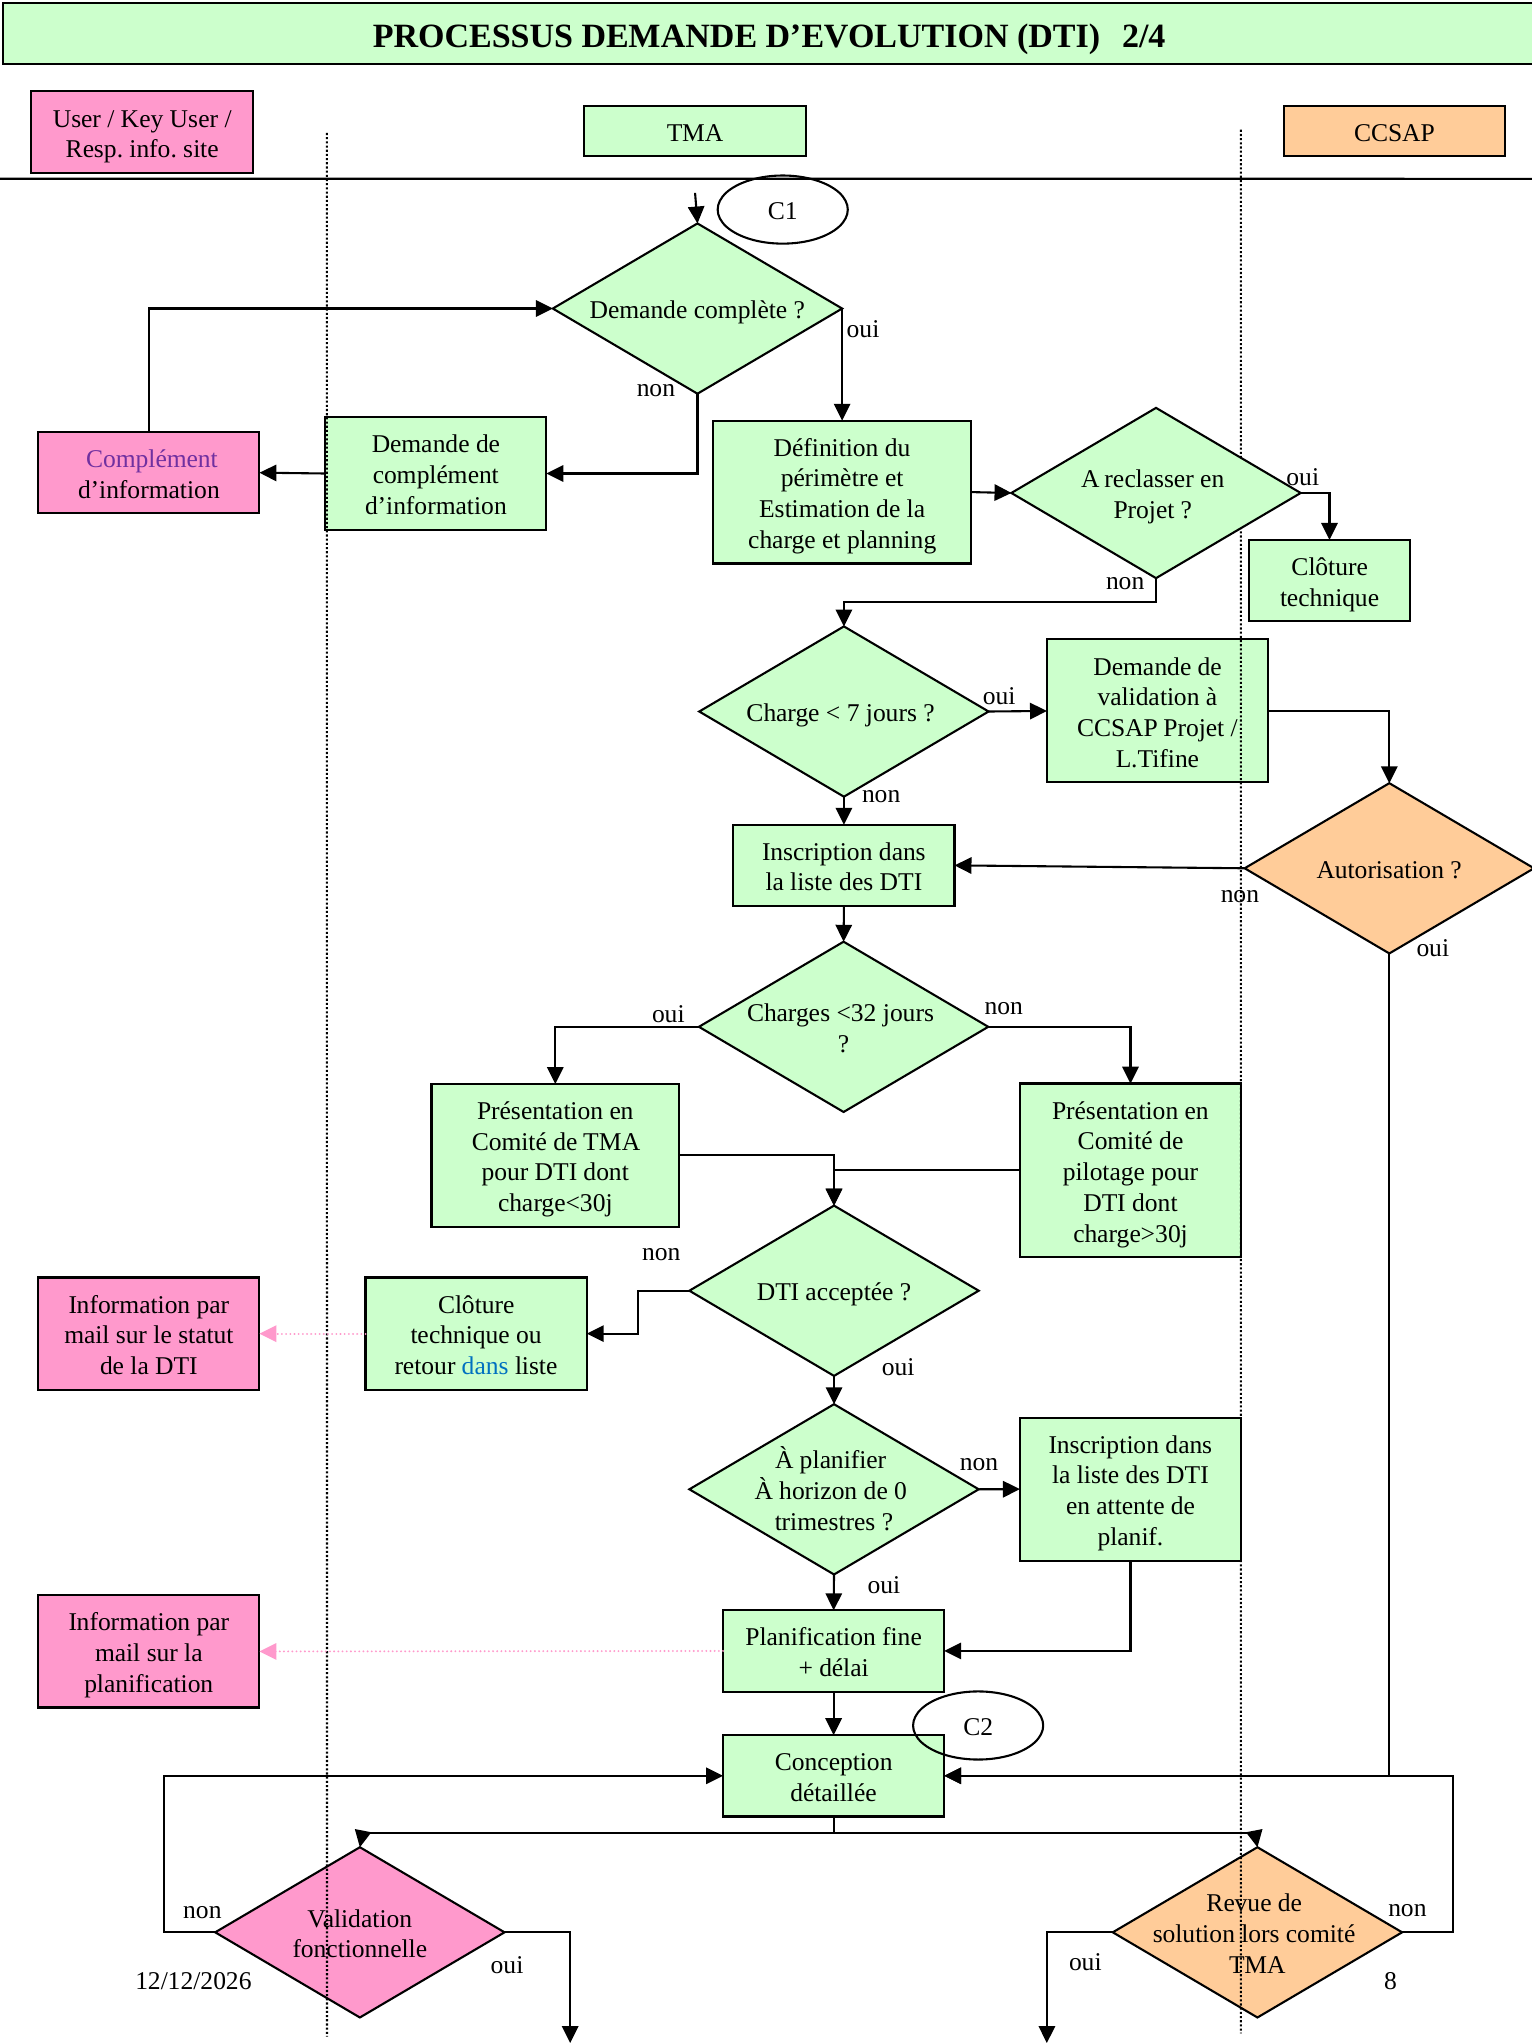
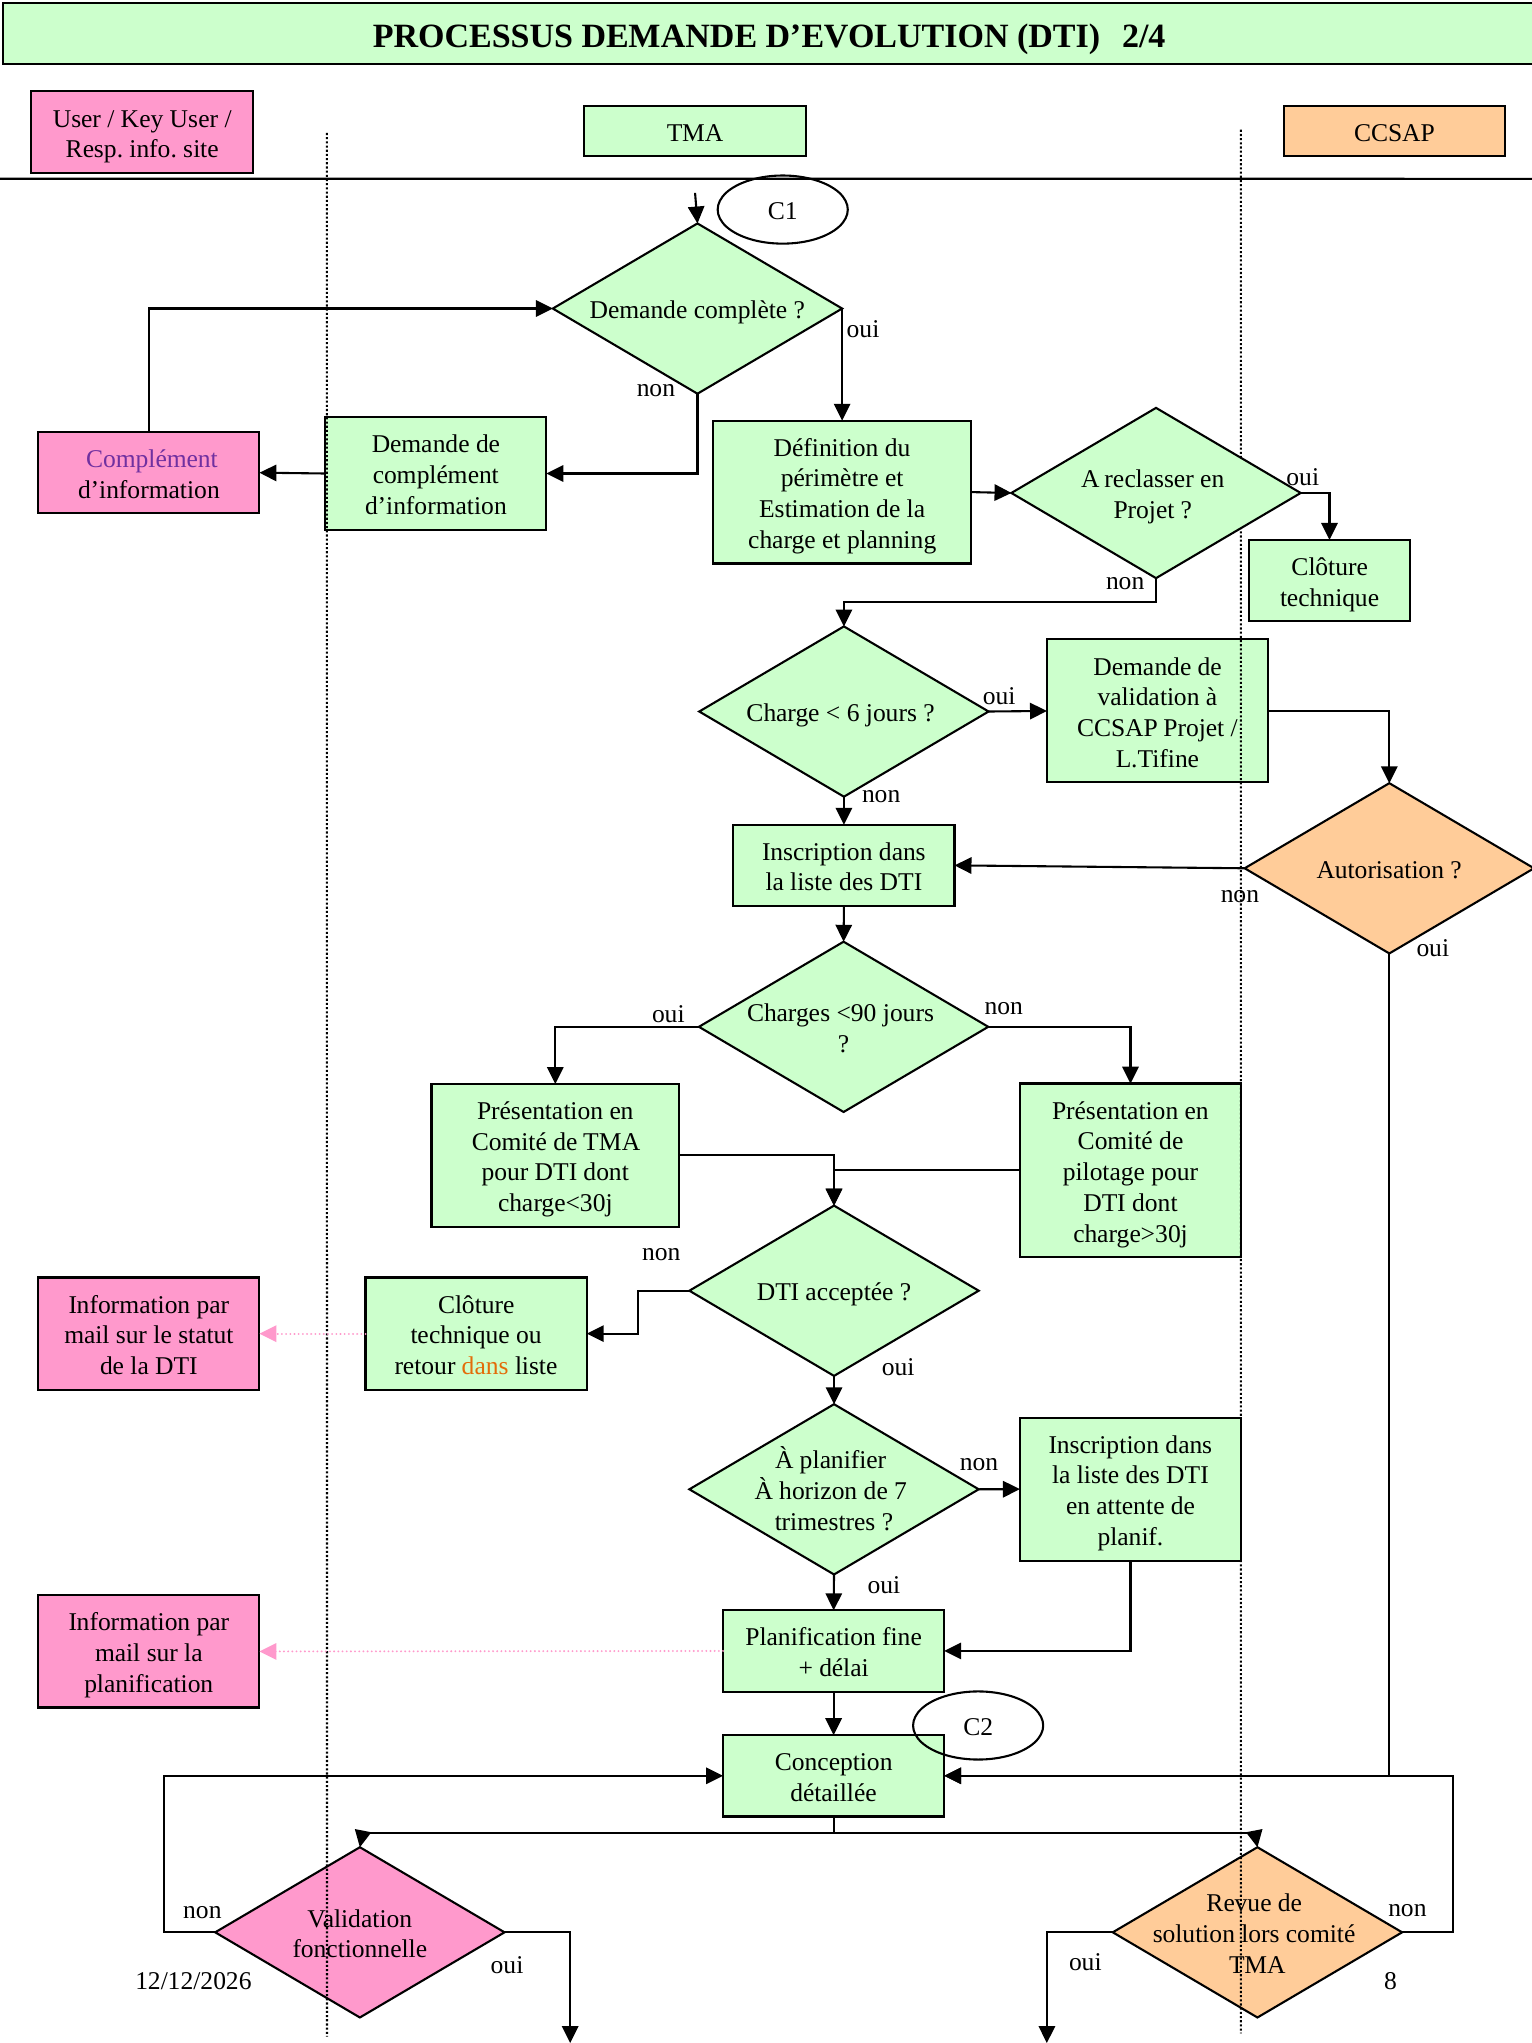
7: 7 -> 6
<32: <32 -> <90
dans at (485, 1366) colour: blue -> orange
0: 0 -> 7
